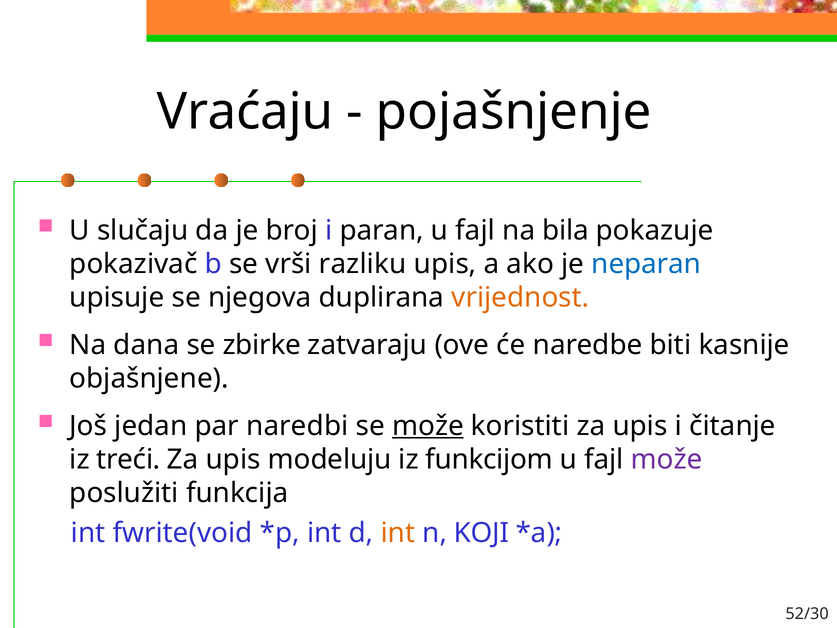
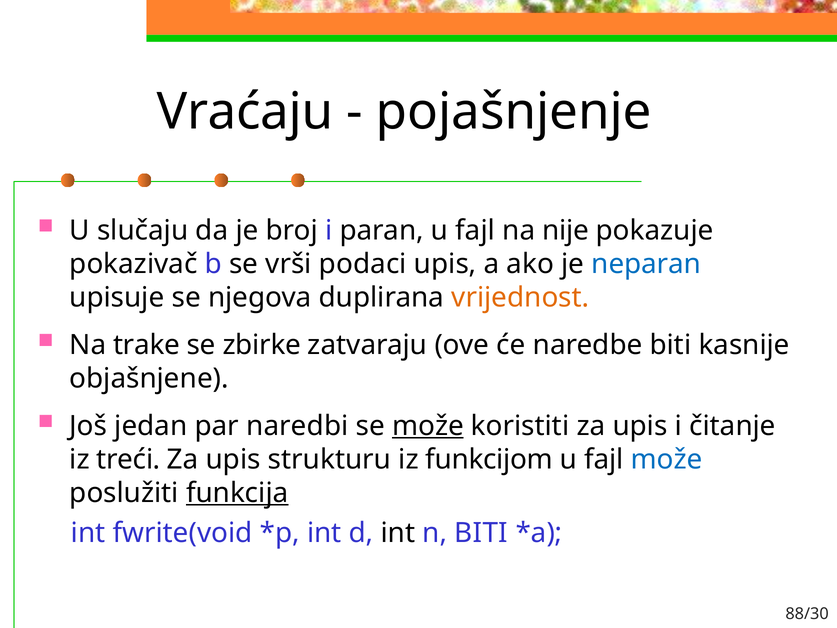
bila: bila -> nije
razliku: razliku -> podaci
dana: dana -> trake
modeluju: modeluju -> strukturu
može at (667, 459) colour: purple -> blue
funkcija underline: none -> present
int at (398, 533) colour: orange -> black
n KOJI: KOJI -> BITI
52/30: 52/30 -> 88/30
